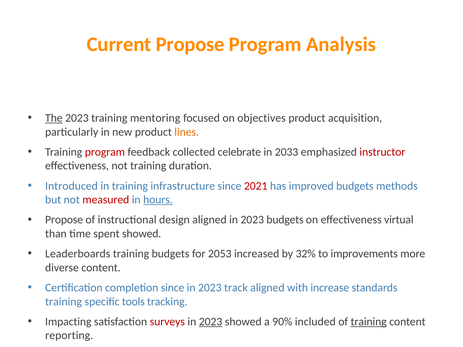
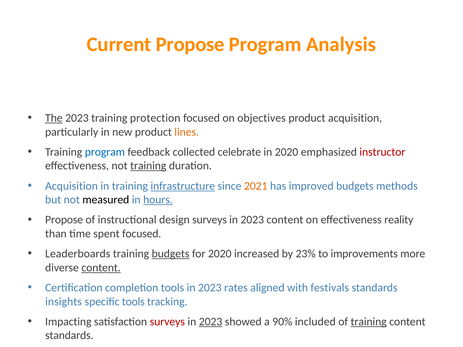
mentoring: mentoring -> protection
program at (105, 152) colour: red -> blue
in 2033: 2033 -> 2020
training at (148, 166) underline: none -> present
Introduced at (71, 186): Introduced -> Acquisition
infrastructure underline: none -> present
2021 colour: red -> orange
measured colour: red -> black
design aligned: aligned -> surveys
2023 budgets: budgets -> content
virtual: virtual -> reality
spent showed: showed -> focused
budgets at (171, 254) underline: none -> present
for 2053: 2053 -> 2020
32%: 32% -> 23%
content at (101, 268) underline: none -> present
completion since: since -> tools
track: track -> rates
increase: increase -> festivals
training at (64, 302): training -> insights
reporting at (69, 336): reporting -> standards
